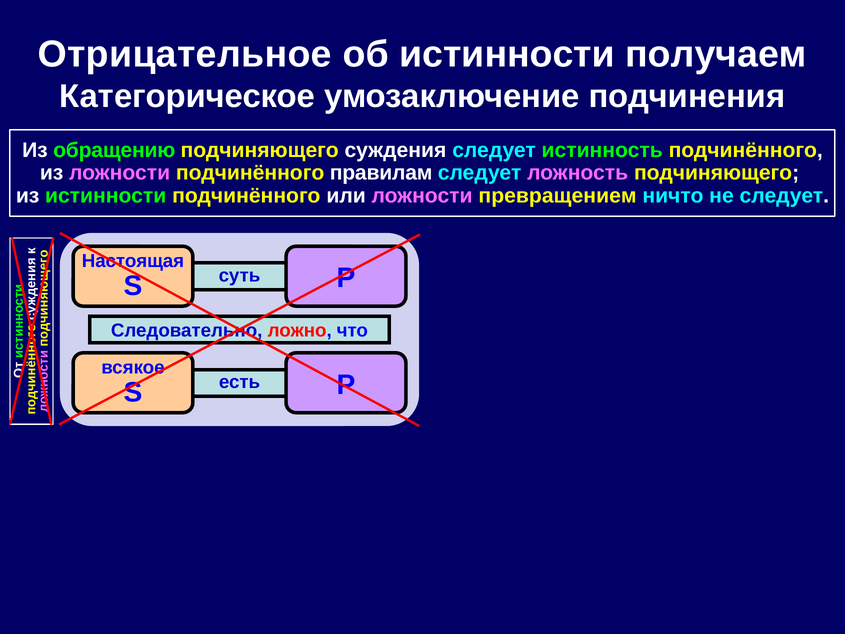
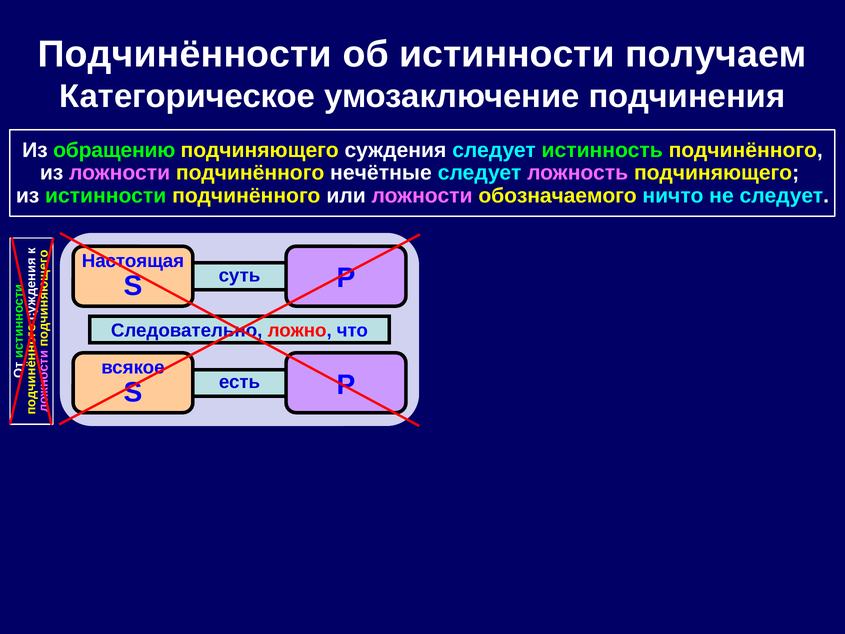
Отрицательное: Отрицательное -> Подчинённости
правилам: правилам -> нечётные
превращением: превращением -> обозначаемого
